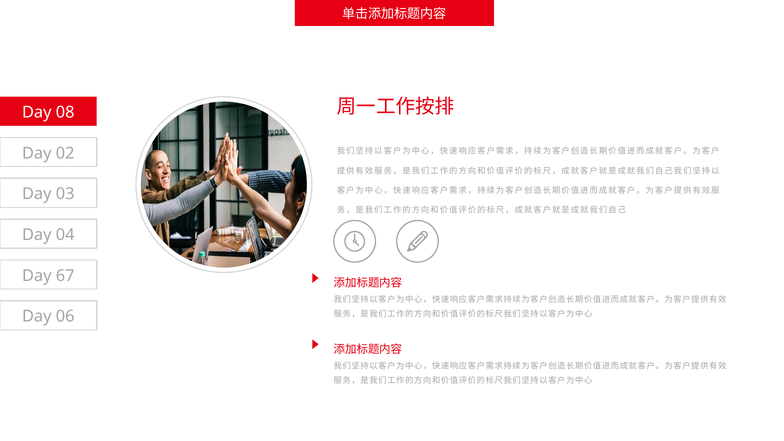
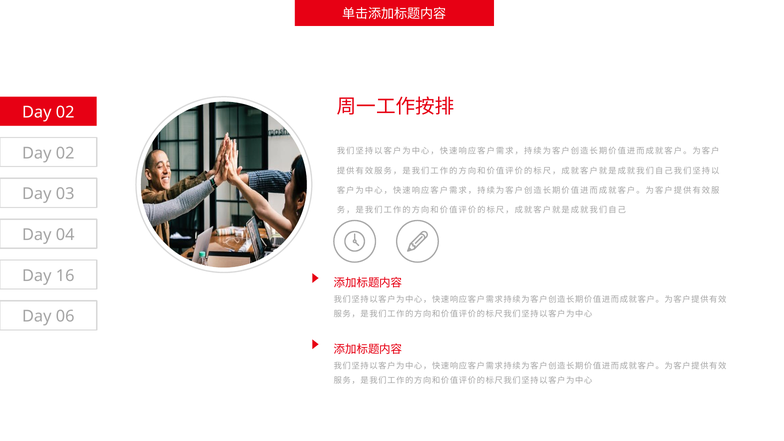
08 at (65, 112): 08 -> 02
67: 67 -> 16
